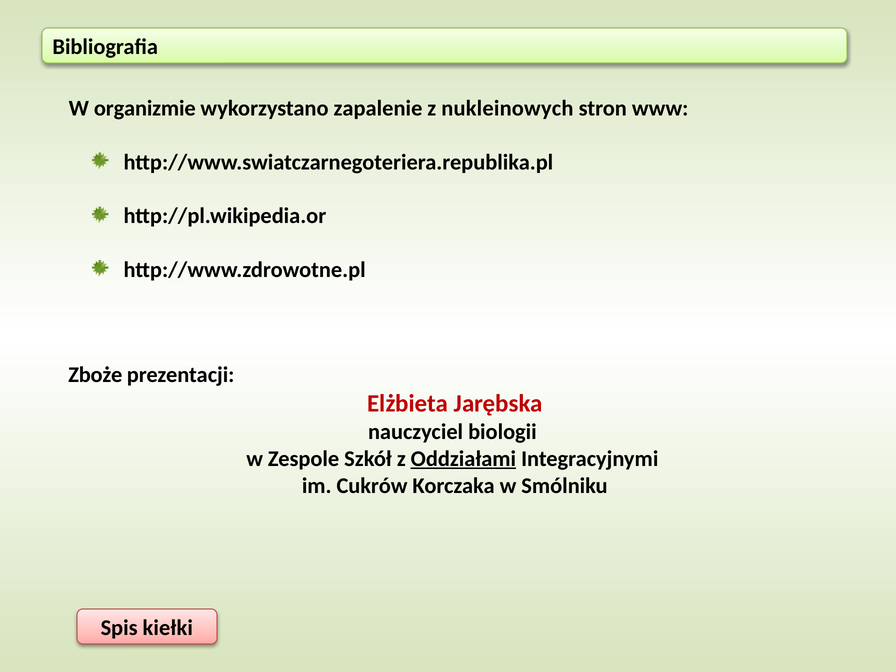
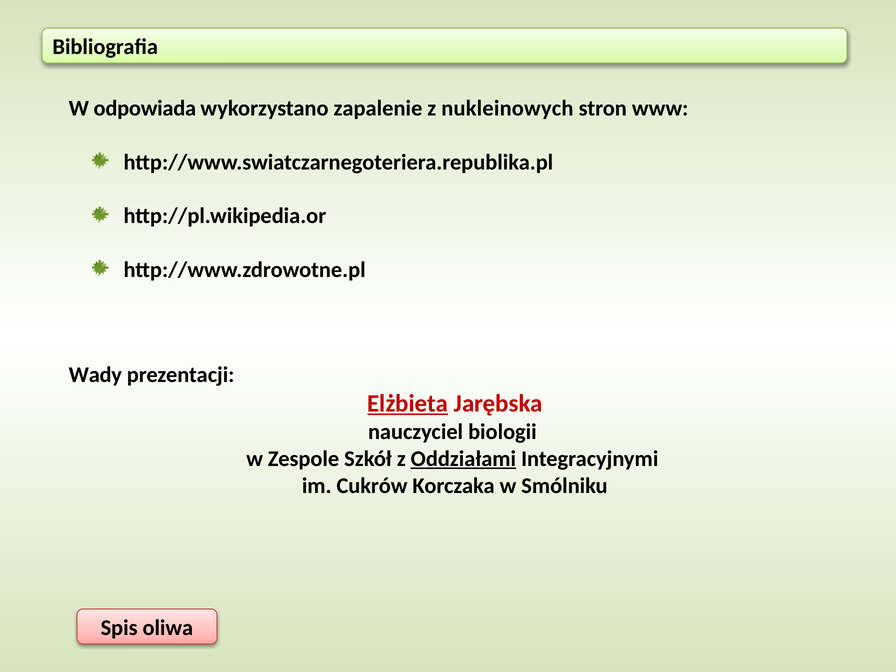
organizmie: organizmie -> odpowiada
Zboże: Zboże -> Wady
Elżbieta underline: none -> present
kiełki: kiełki -> oliwa
